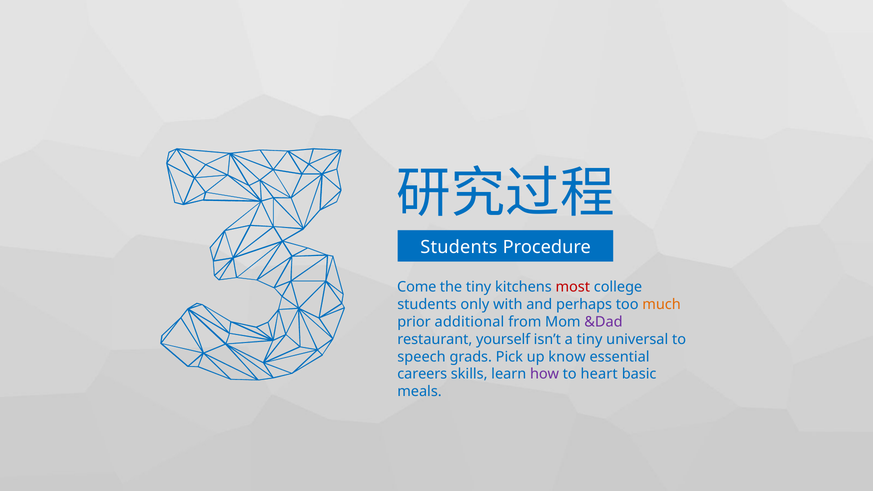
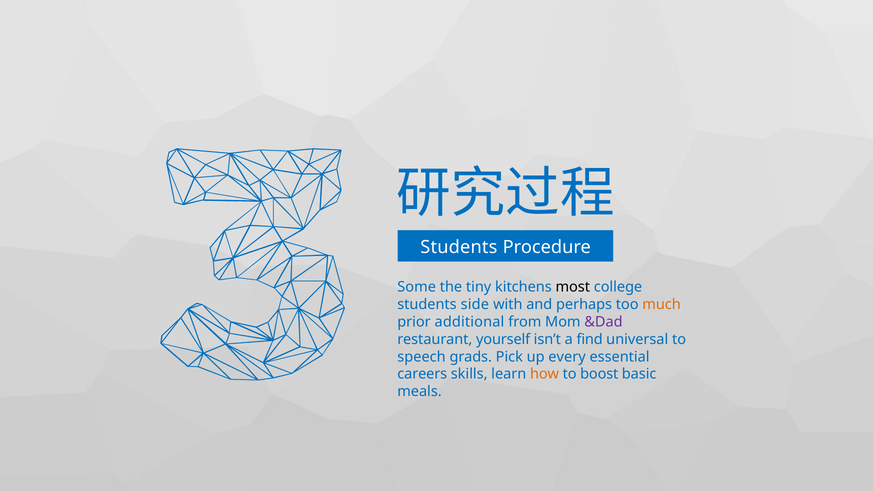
Come: Come -> Some
most colour: red -> black
only: only -> side
a tiny: tiny -> find
know: know -> every
how colour: purple -> orange
heart: heart -> boost
